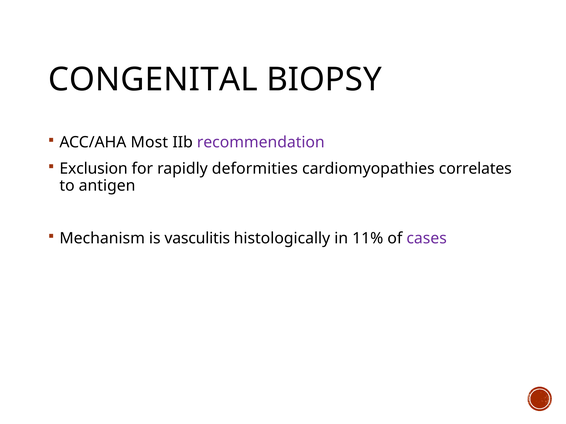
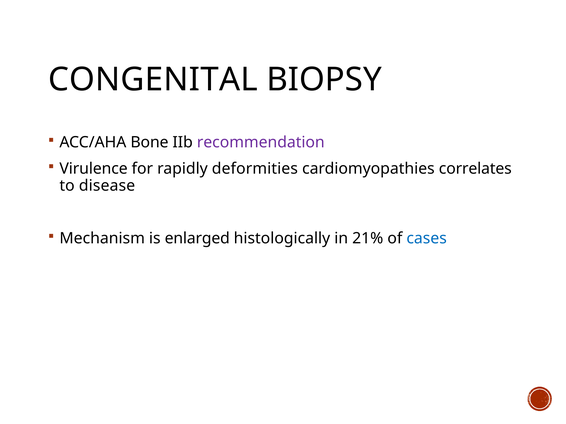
Most: Most -> Bone
Exclusion: Exclusion -> Virulence
antigen: antigen -> disease
vasculitis: vasculitis -> enlarged
11%: 11% -> 21%
cases colour: purple -> blue
